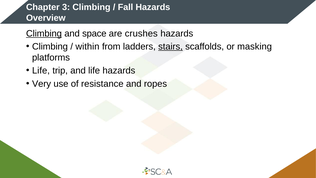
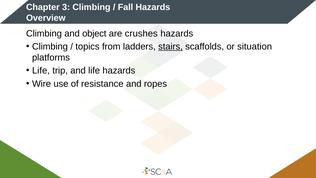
Climbing at (44, 33) underline: present -> none
space: space -> object
within: within -> topics
masking: masking -> situation
Very: Very -> Wire
